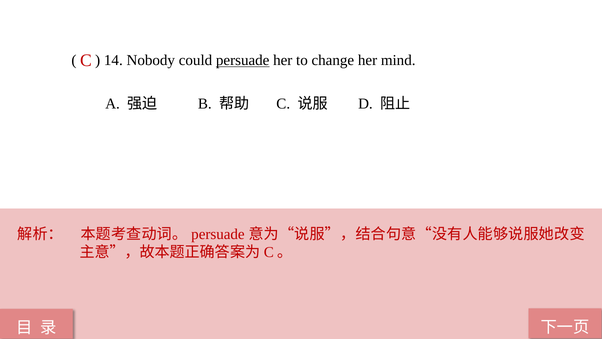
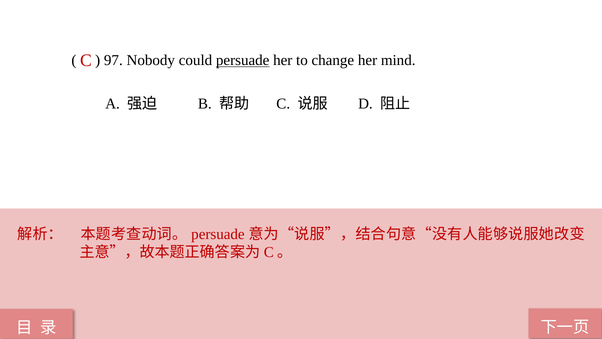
14: 14 -> 97
